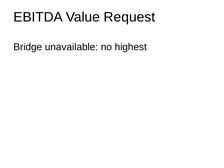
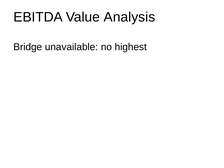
Request: Request -> Analysis
